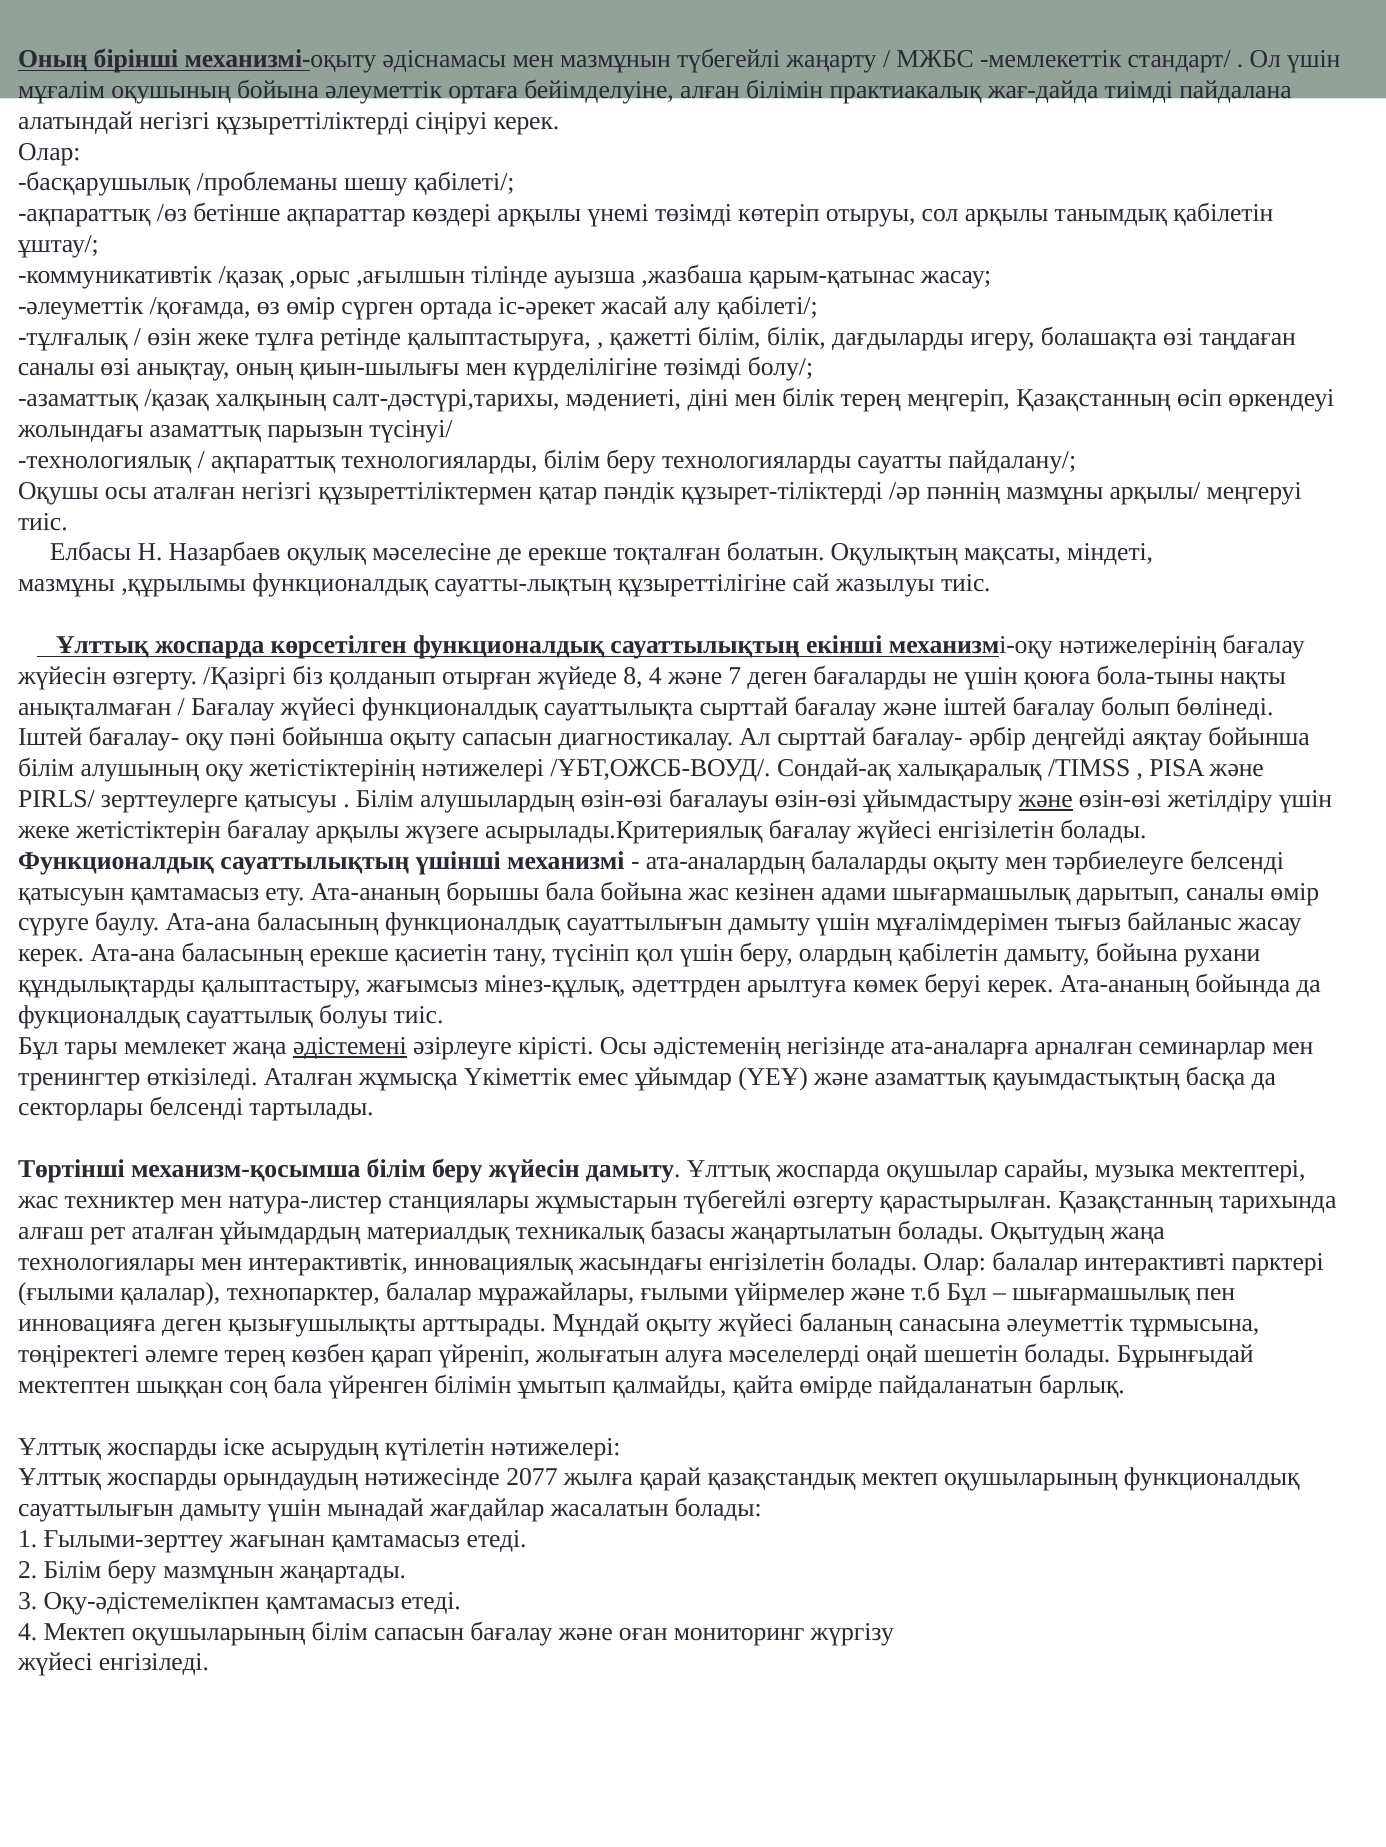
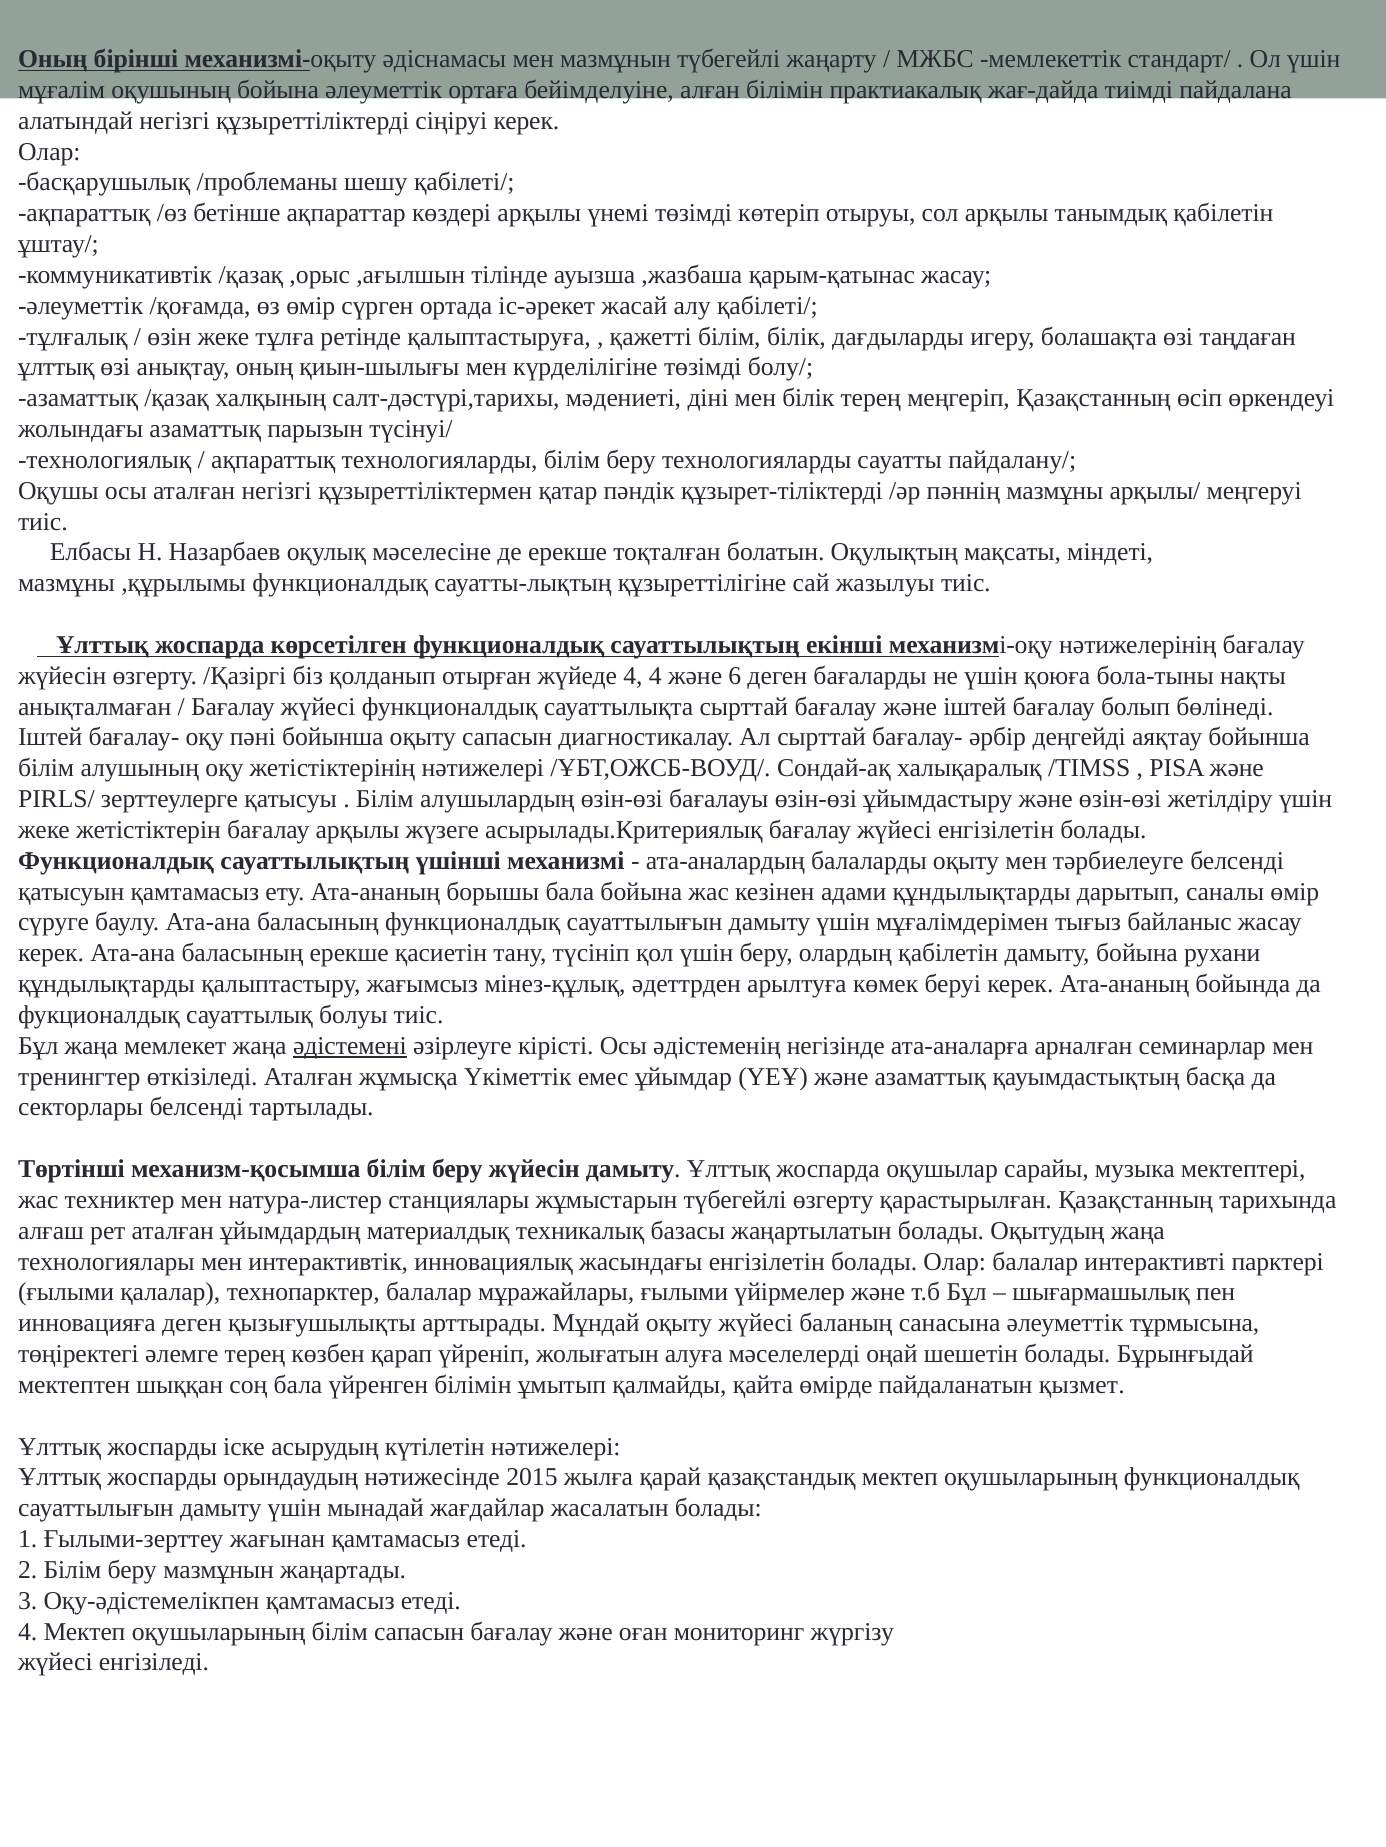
саналы at (56, 368): саналы -> ұлттық
жүйеде 8: 8 -> 4
7: 7 -> 6
және at (1046, 800) underline: present -> none
адами шығармашылық: шығармашылық -> құндылықтарды
Бұл тары: тары -> жаңа
барлық: барлық -> қызмет
2077: 2077 -> 2015
